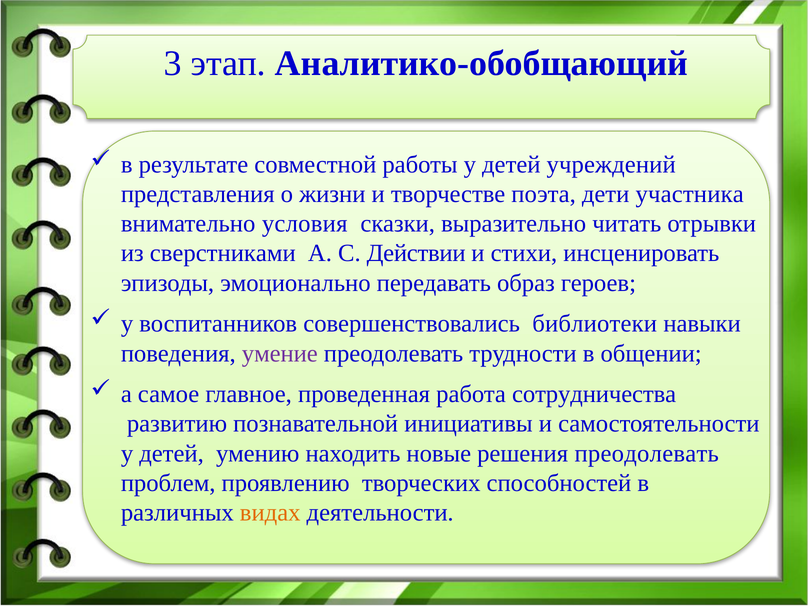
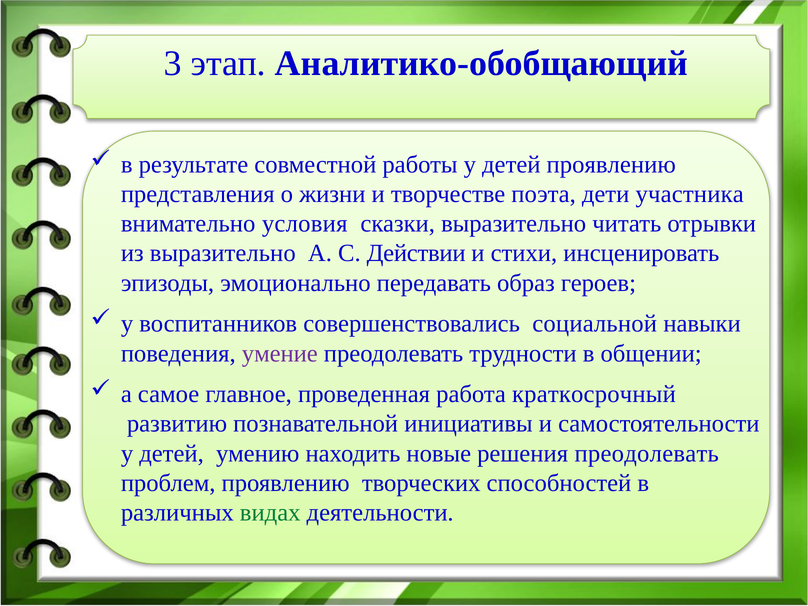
детей учреждений: учреждений -> проявлению
из сверстниками: сверстниками -> выразительно
библиотеки: библиотеки -> социальной
сотрудничества: сотрудничества -> краткосрочный
видах colour: orange -> green
